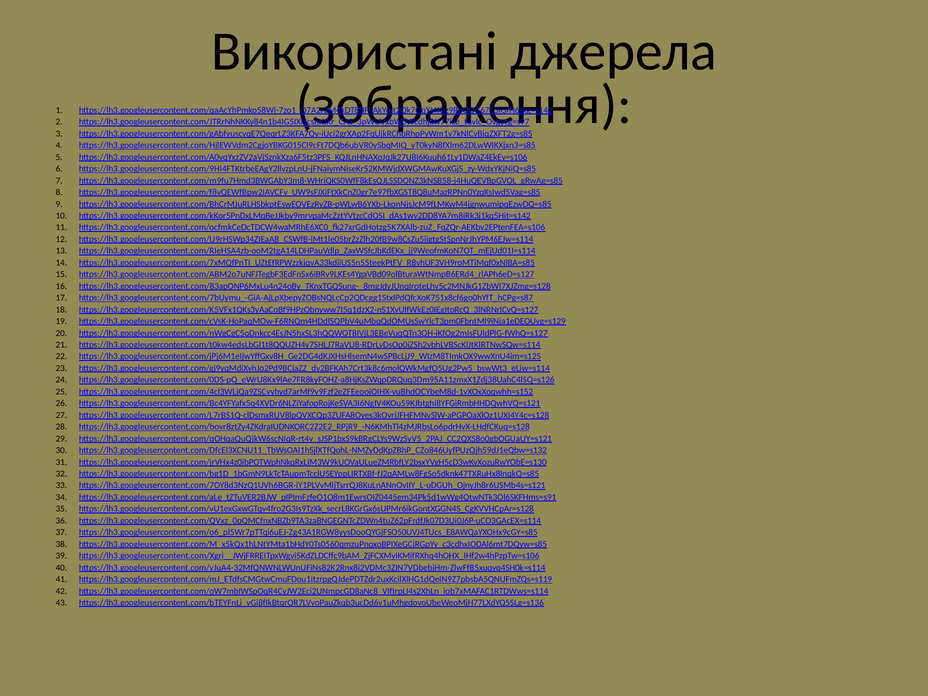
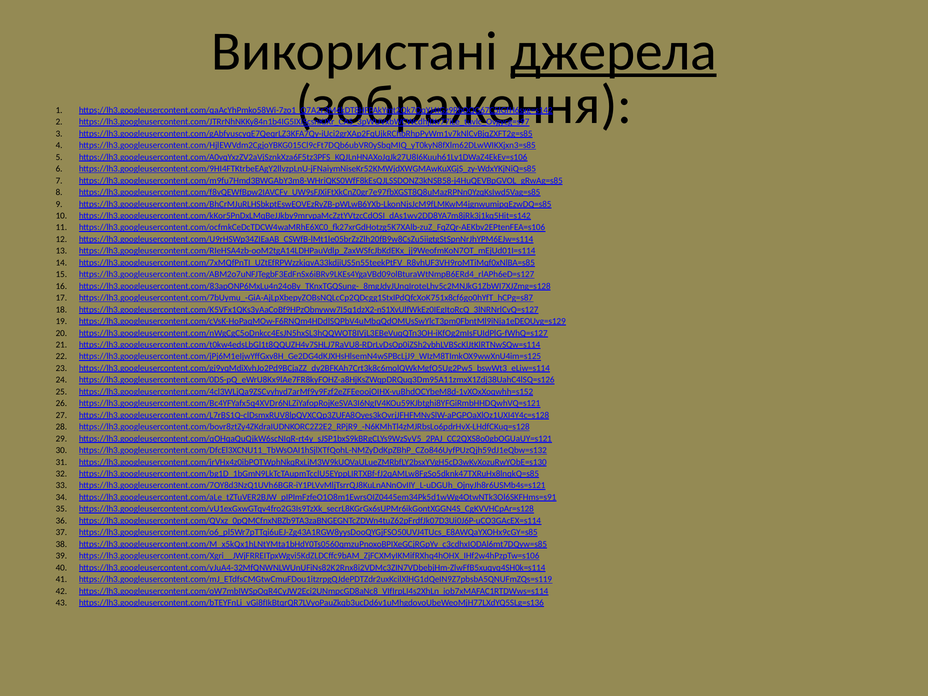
джерела underline: none -> present
